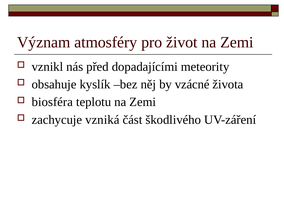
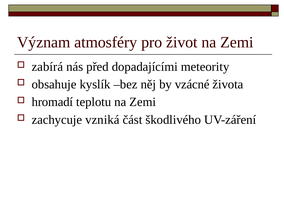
vznikl: vznikl -> zabírá
biosféra: biosféra -> hromadí
